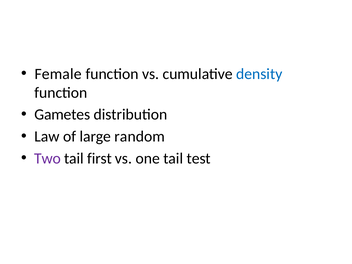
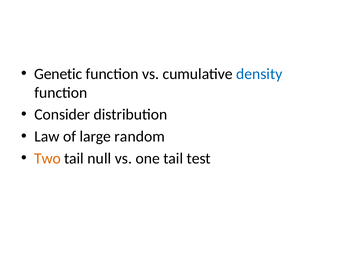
Female: Female -> Genetic
Gametes: Gametes -> Consider
Two colour: purple -> orange
first: first -> null
